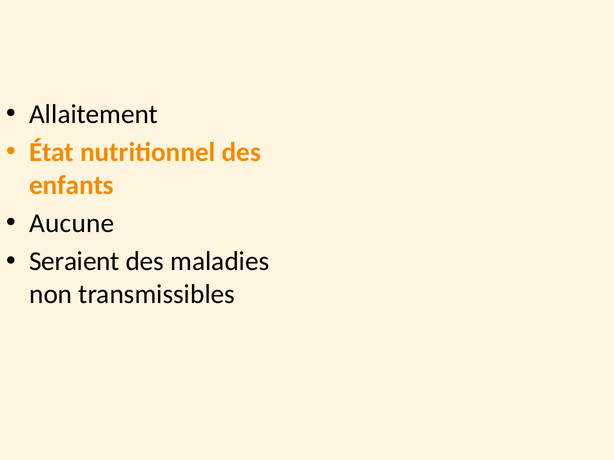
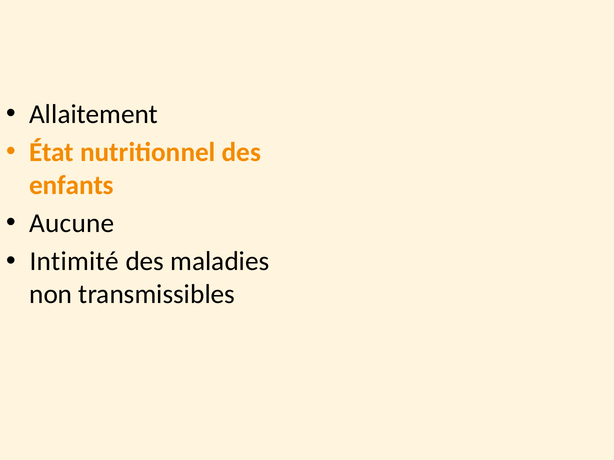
Seraient: Seraient -> Intimité
